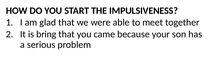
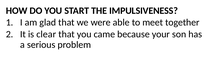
bring: bring -> clear
